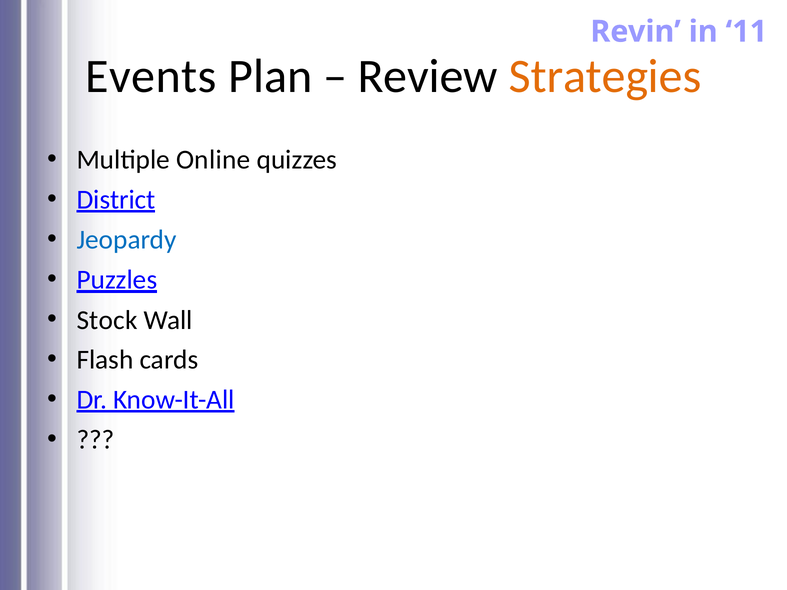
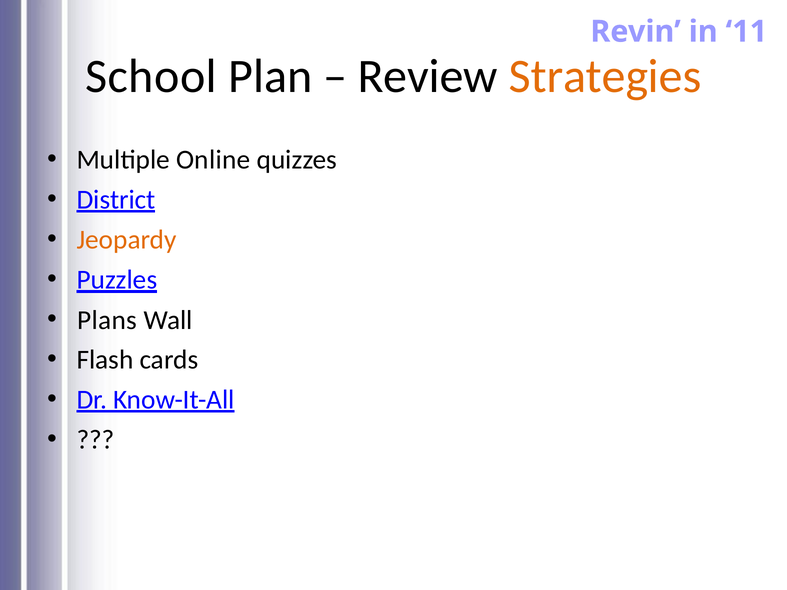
Events: Events -> School
Jeopardy colour: blue -> orange
Stock: Stock -> Plans
